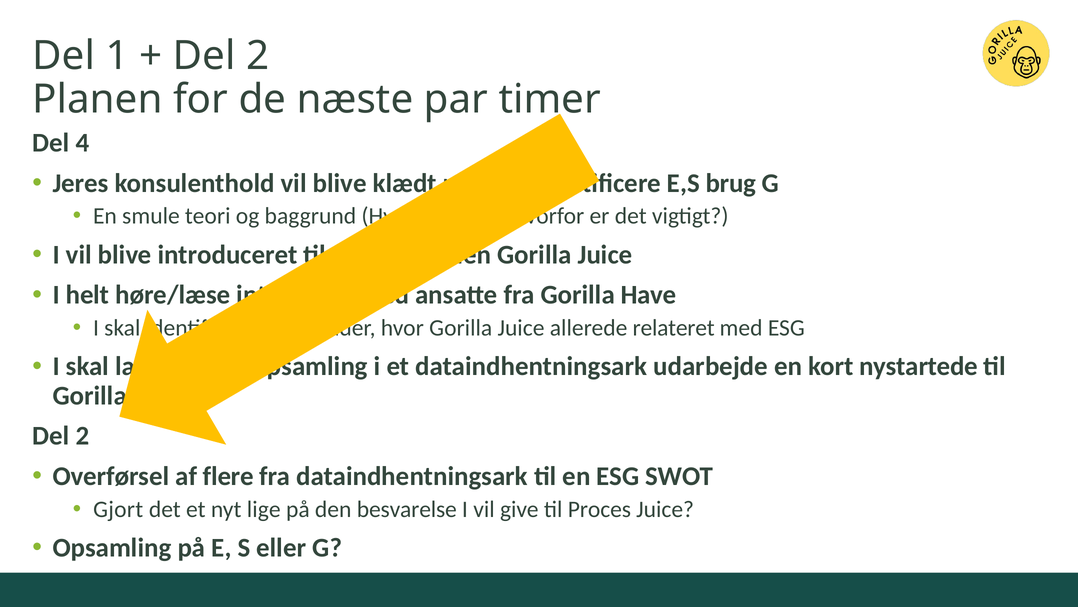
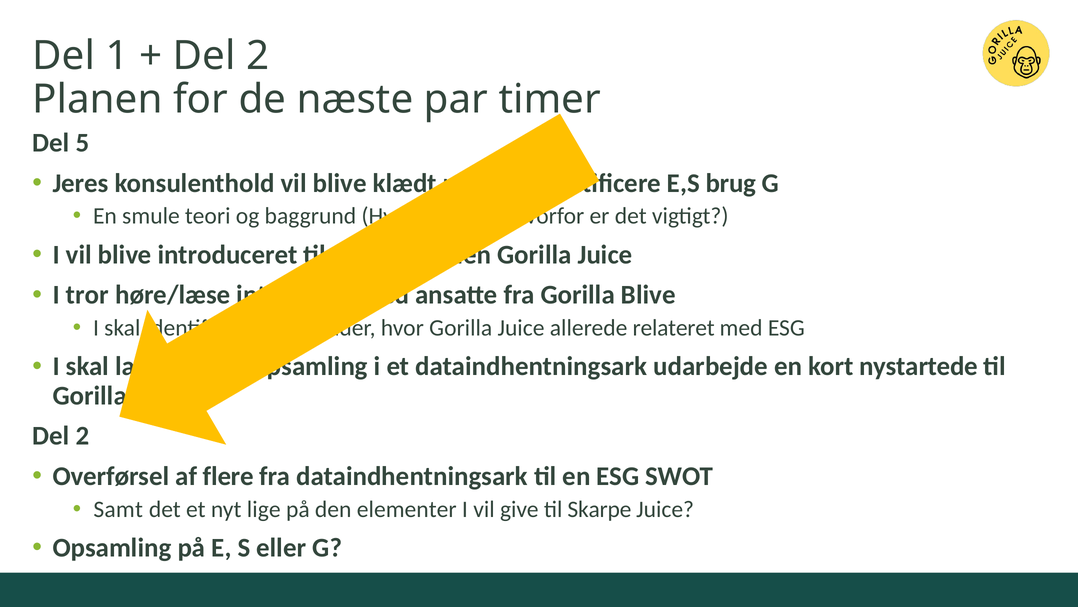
4: 4 -> 5
helt: helt -> tror
Have at (648, 295): Have -> Blive
Gjort: Gjort -> Samt
besvarelse: besvarelse -> elementer
Proces: Proces -> Skarpe
